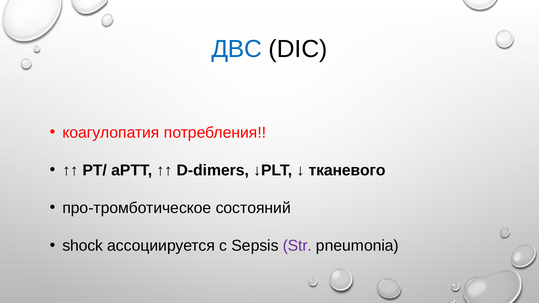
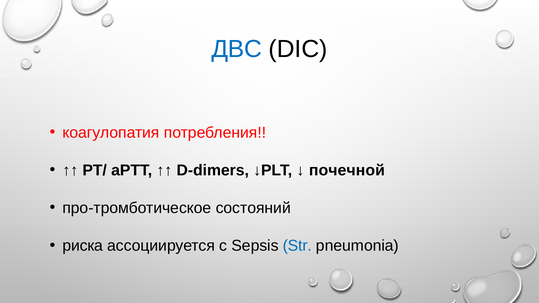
тканевого: тканевого -> почечной
shock: shock -> риска
Str colour: purple -> blue
